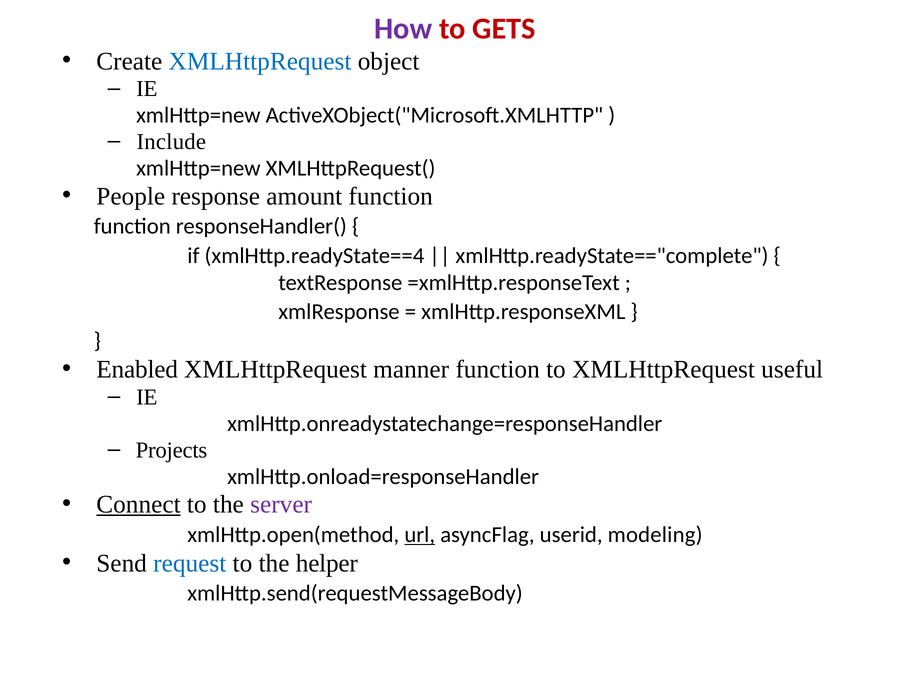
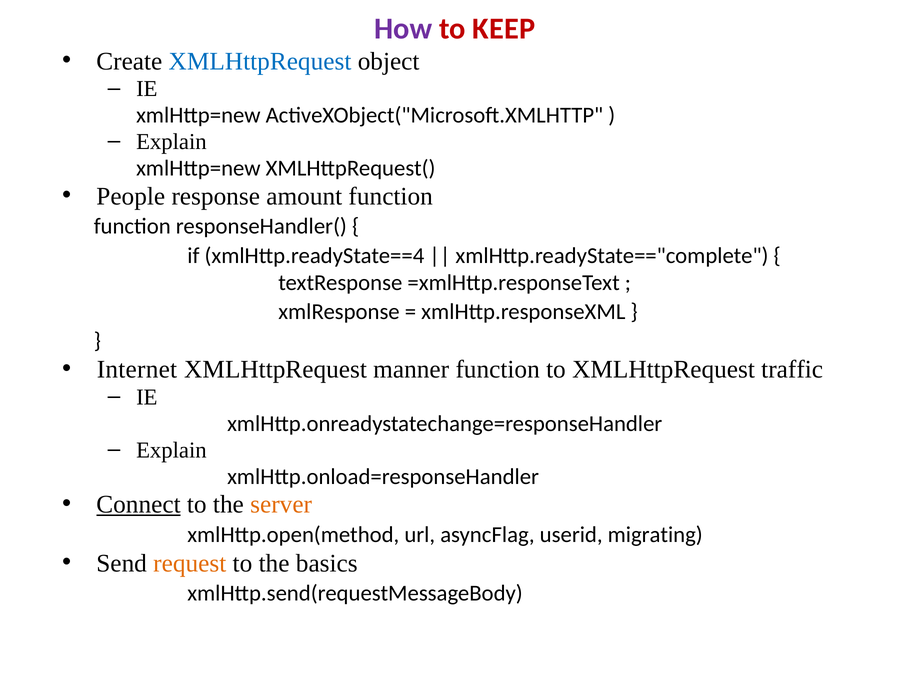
GETS: GETS -> KEEP
Include at (171, 142): Include -> Explain
Enabled: Enabled -> Internet
useful: useful -> traffic
Projects at (172, 450): Projects -> Explain
server colour: purple -> orange
url underline: present -> none
modeling: modeling -> migrating
request colour: blue -> orange
helper: helper -> basics
